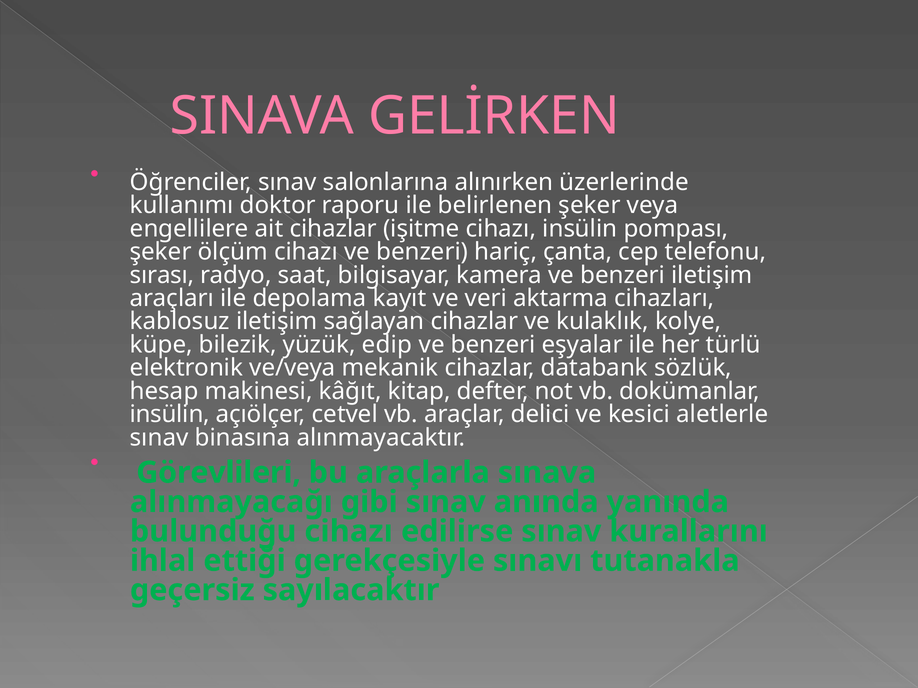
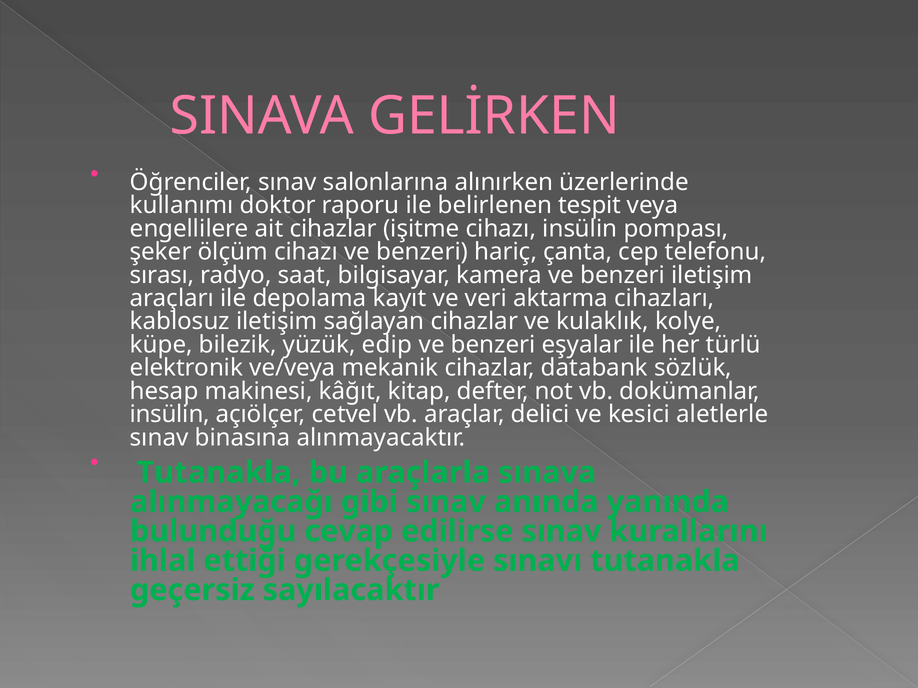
belirlenen şeker: şeker -> tespit
Görevlileri at (219, 473): Görevlileri -> Tutanakla
bulunduğu cihazı: cihazı -> cevap
